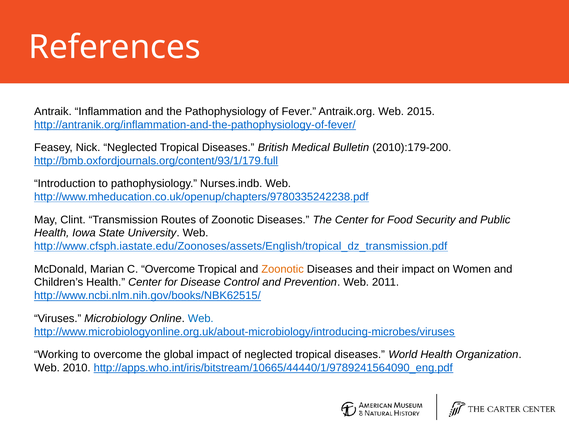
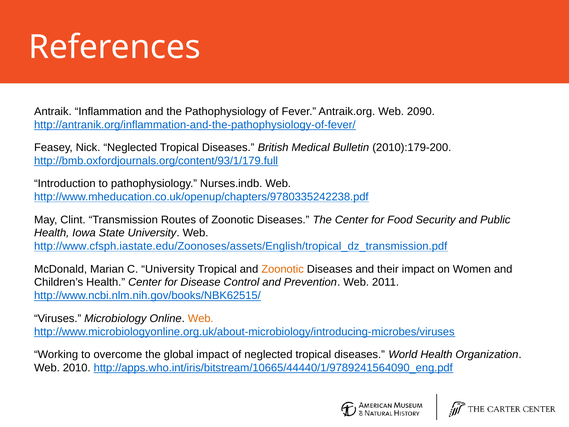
2015: 2015 -> 2090
C Overcome: Overcome -> University
Web at (201, 318) colour: blue -> orange
